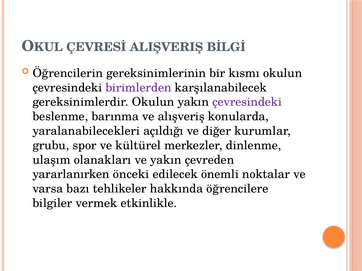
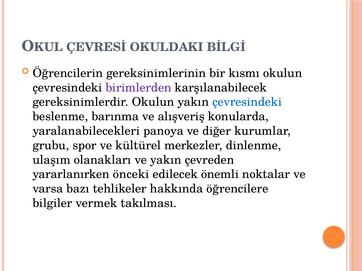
ALIŞVERIŞ: ALIŞVERIŞ -> OKULDAKI
çevresindeki at (247, 102) colour: purple -> blue
açıldığı: açıldığı -> panoya
etkinlikle: etkinlikle -> takılması
